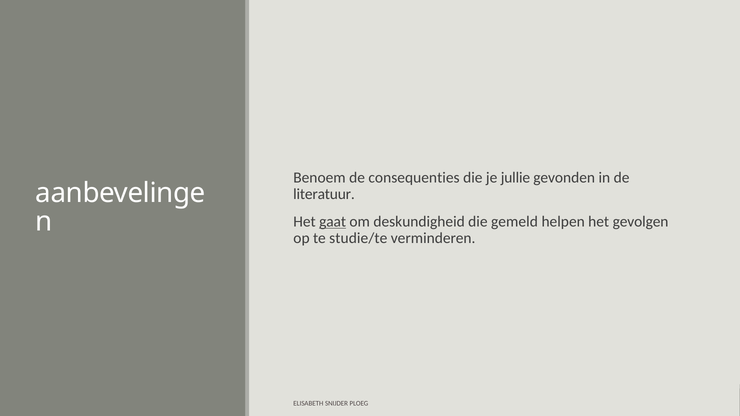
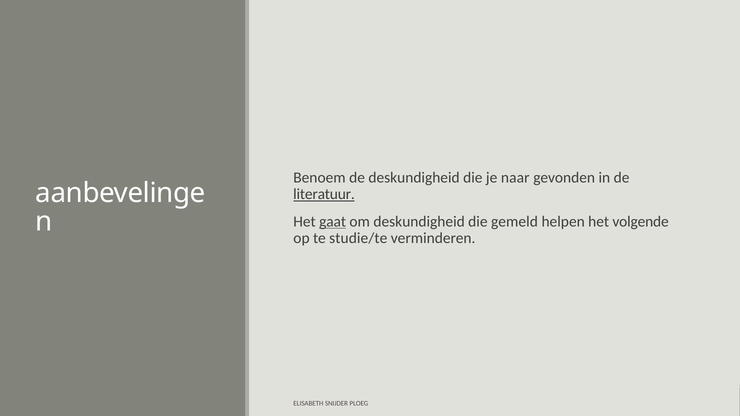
de consequenties: consequenties -> deskundigheid
jullie: jullie -> naar
literatuur underline: none -> present
gevolgen: gevolgen -> volgende
